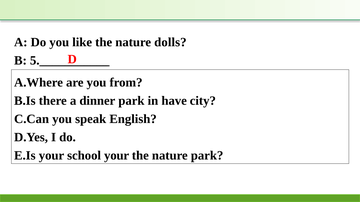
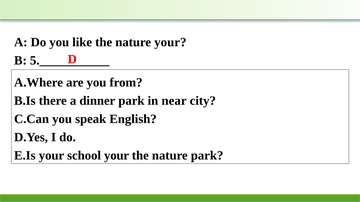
nature dolls: dolls -> your
have: have -> near
